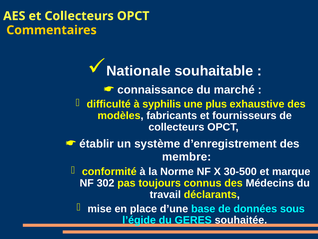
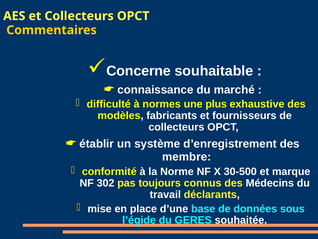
Nationale: Nationale -> Concerne
syphilis: syphilis -> normes
